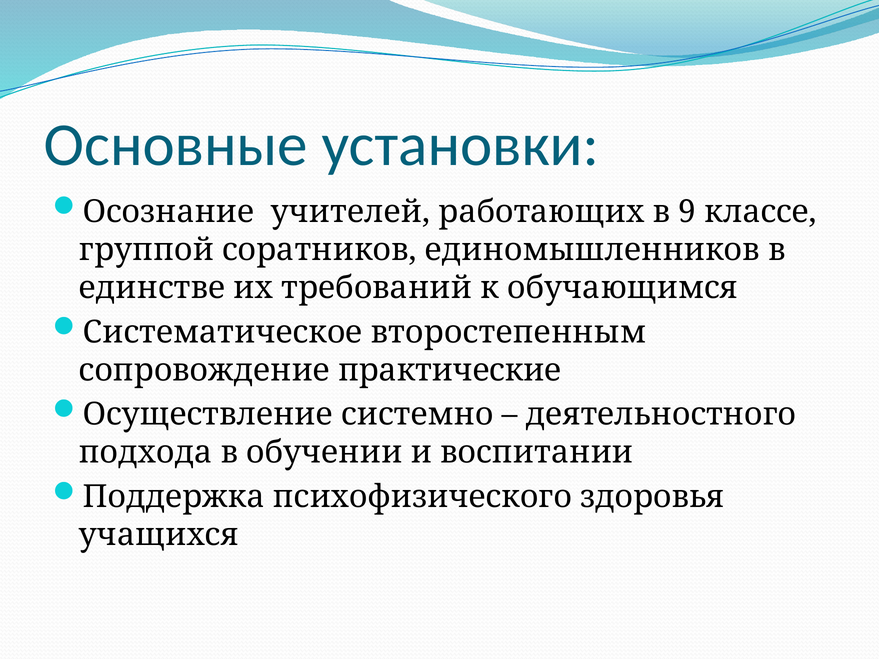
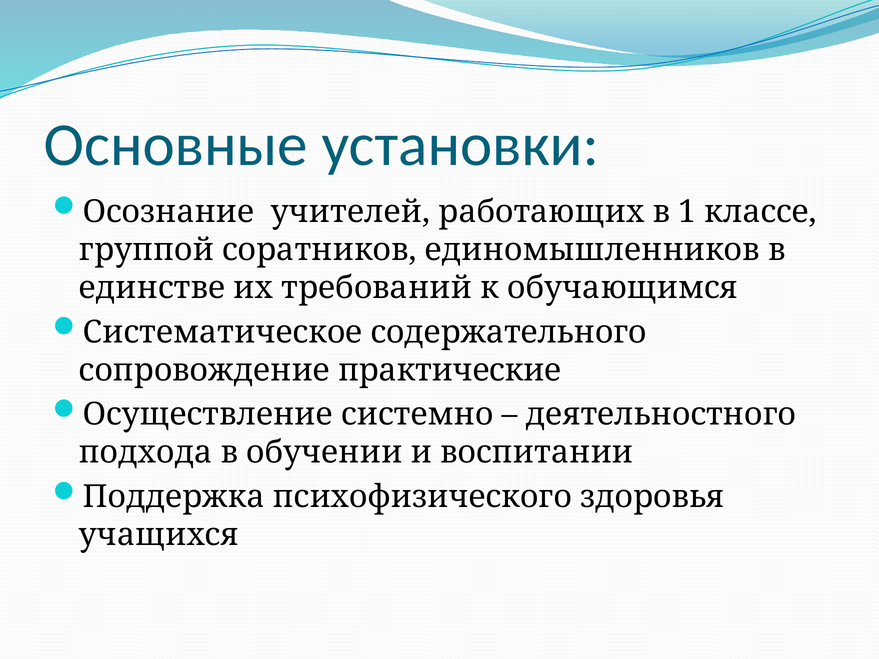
9: 9 -> 1
второстепенным: второстепенным -> содержательного
